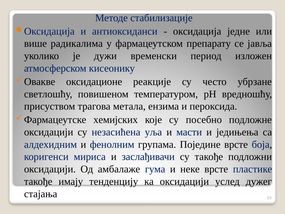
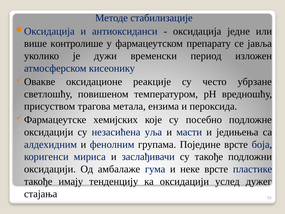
радикалима: радикалима -> контролише
